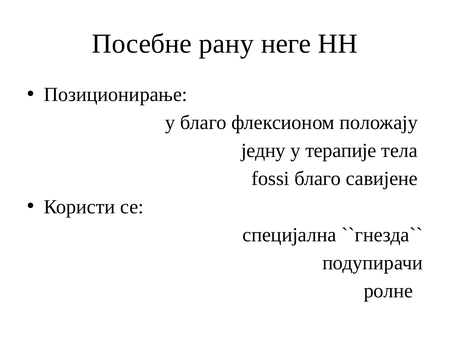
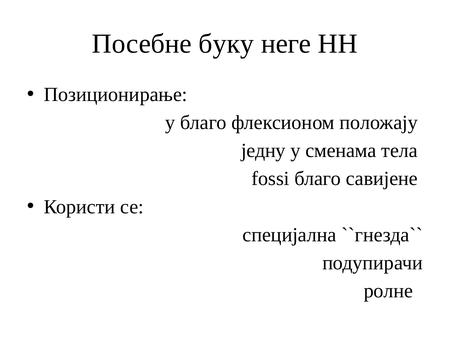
рану: рану -> буку
терапије: терапије -> сменама
